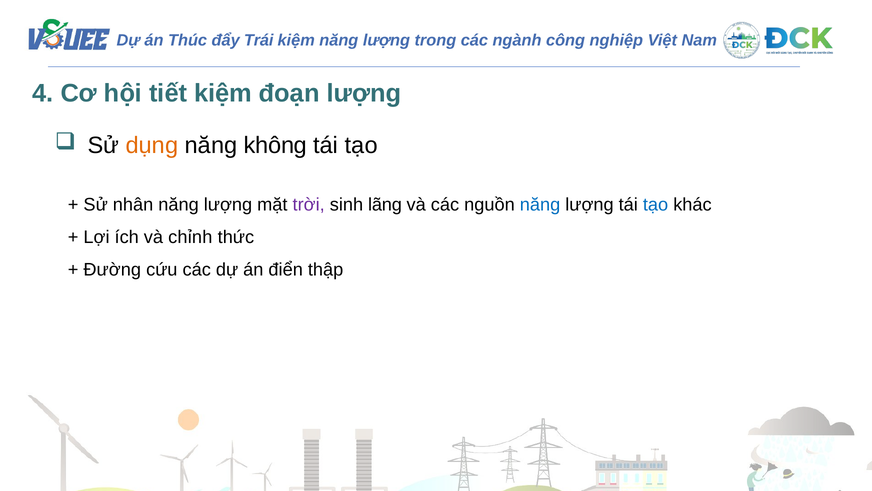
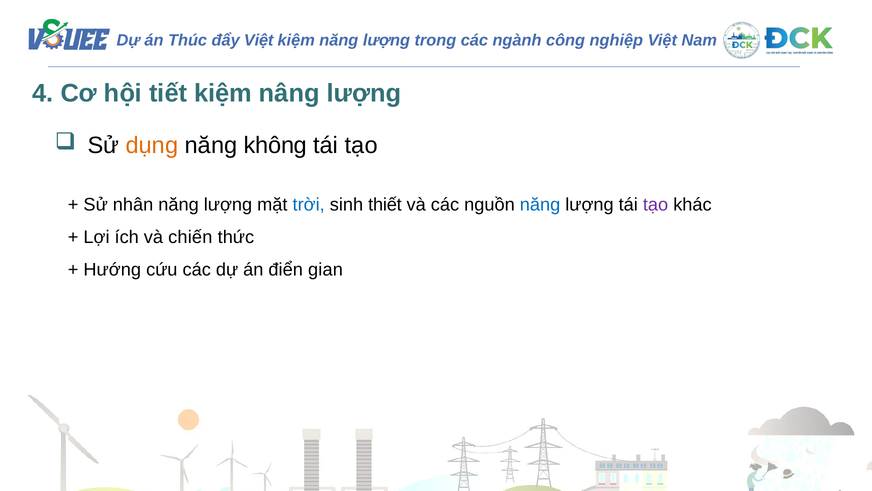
Trái at (259, 40): Trái -> Việt
đoạn: đoạn -> nâng
trời colour: purple -> blue
lãng: lãng -> thiết
tạo at (656, 204) colour: blue -> purple
chỉnh: chỉnh -> chiến
Đường: Đường -> Hướng
thập: thập -> gian
